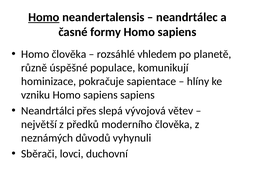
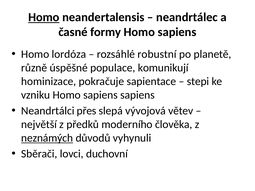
Homo člověka: člověka -> lordóza
vhledem: vhledem -> robustní
hlíny: hlíny -> stepi
neznámých underline: none -> present
